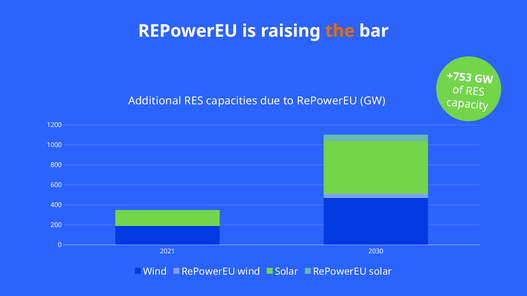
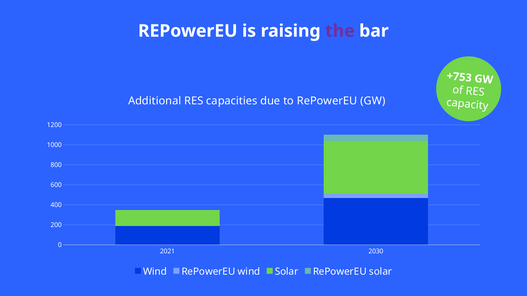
the colour: orange -> purple
